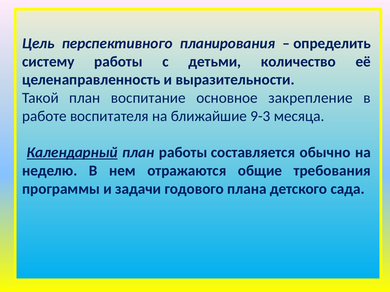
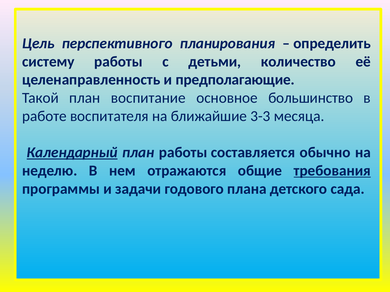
выразительности: выразительности -> предполагающие
закрепление: закрепление -> большинство
9-3: 9-3 -> 3-3
требования underline: none -> present
